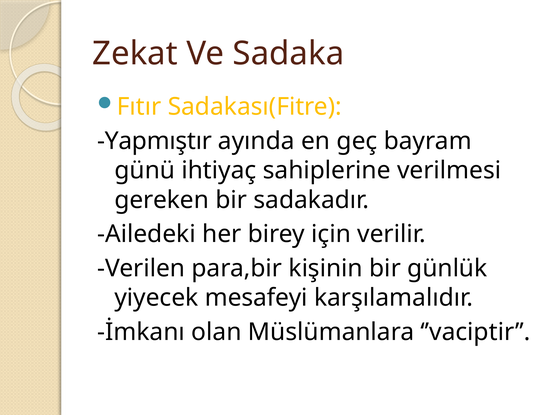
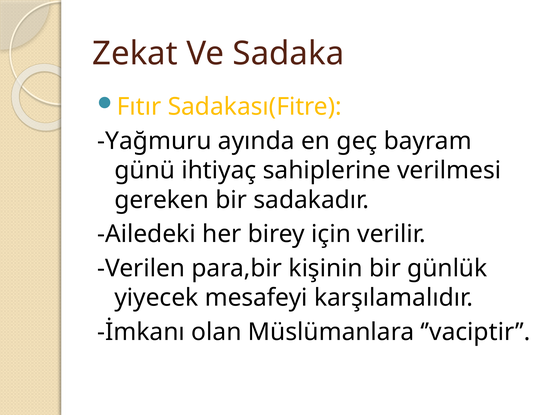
Yapmıştır: Yapmıştır -> Yağmuru
